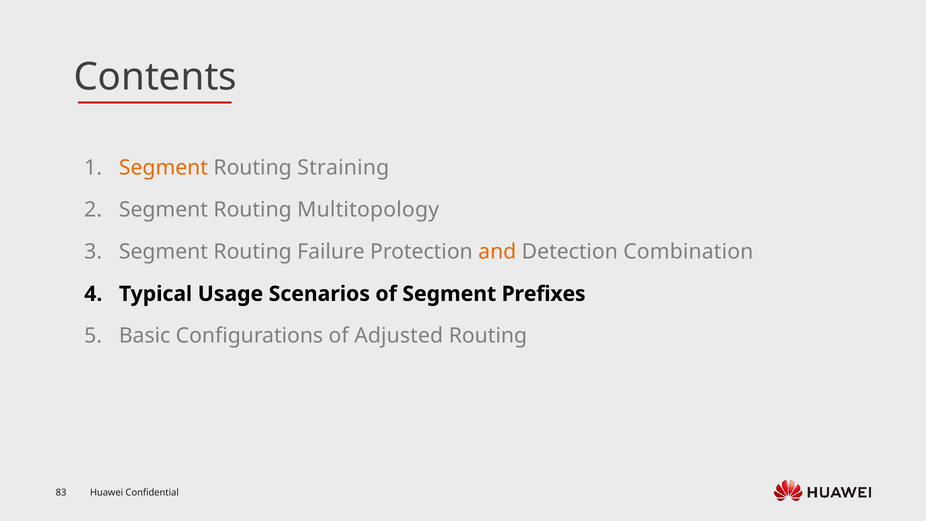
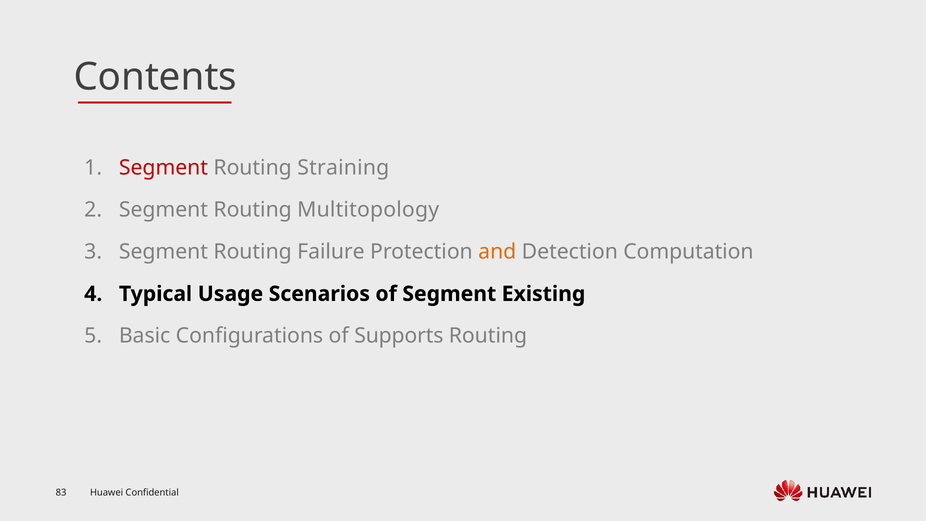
Segment at (163, 168) colour: orange -> red
Combination: Combination -> Computation
Prefixes: Prefixes -> Existing
Adjusted: Adjusted -> Supports
